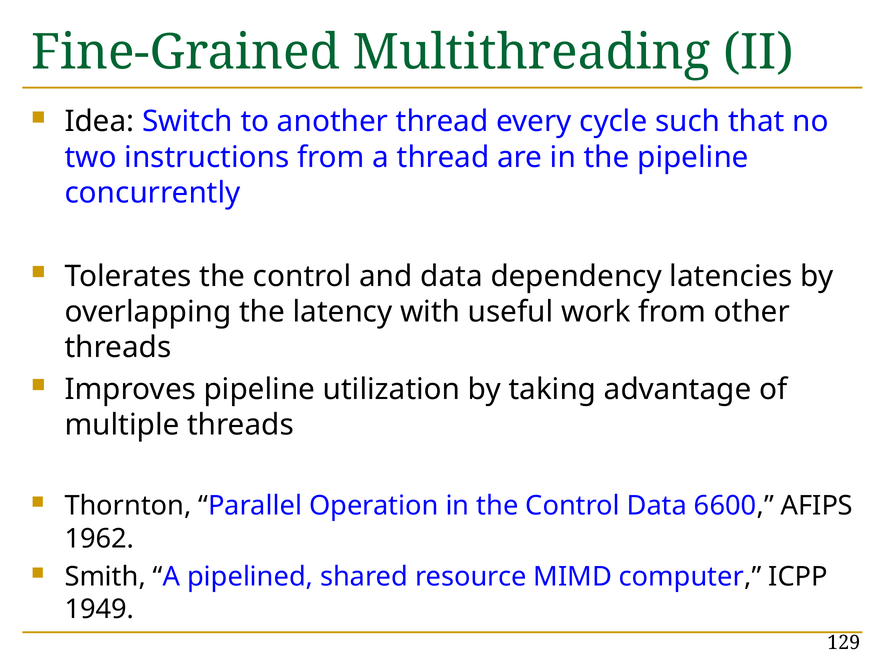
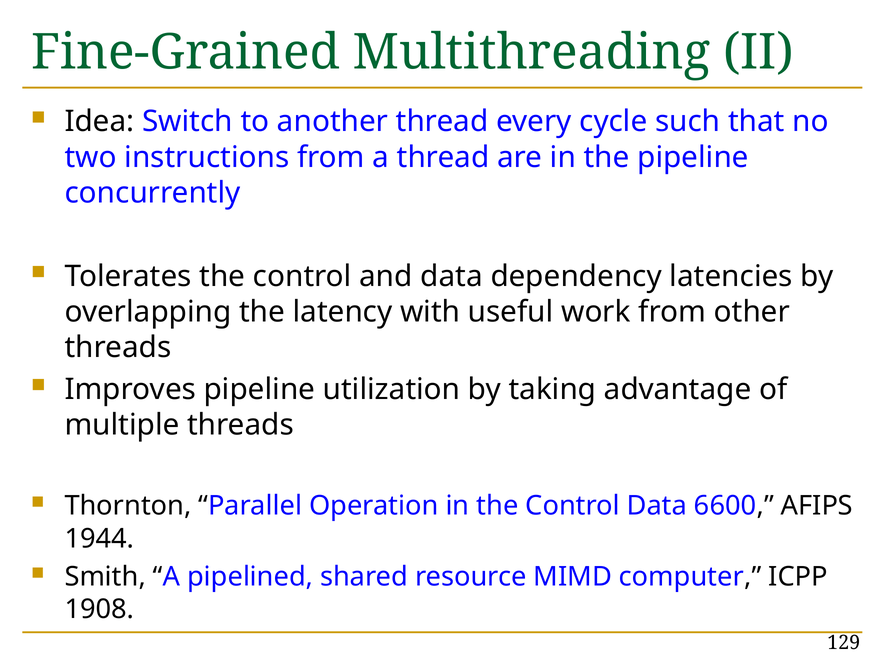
1962: 1962 -> 1944
1949: 1949 -> 1908
